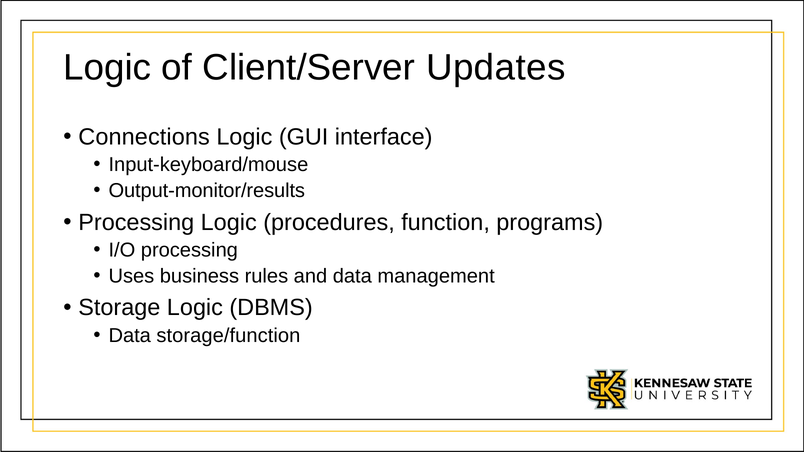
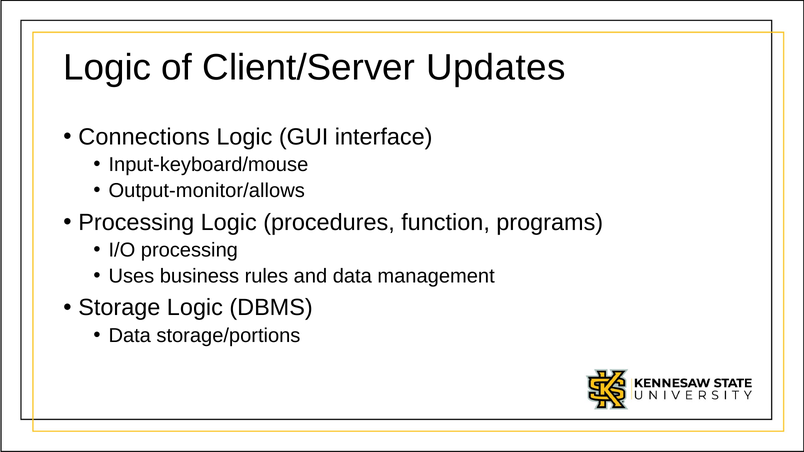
Output-monitor/results: Output-monitor/results -> Output-monitor/allows
storage/function: storage/function -> storage/portions
